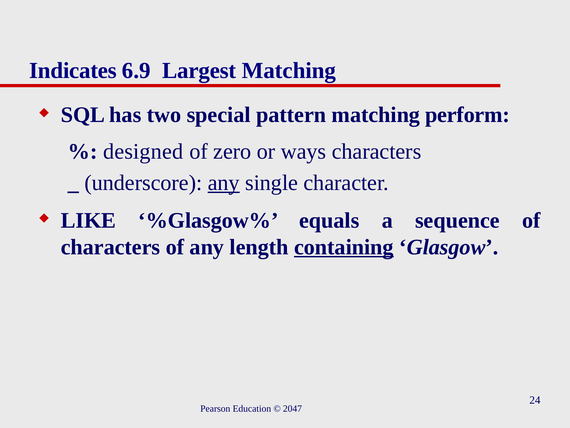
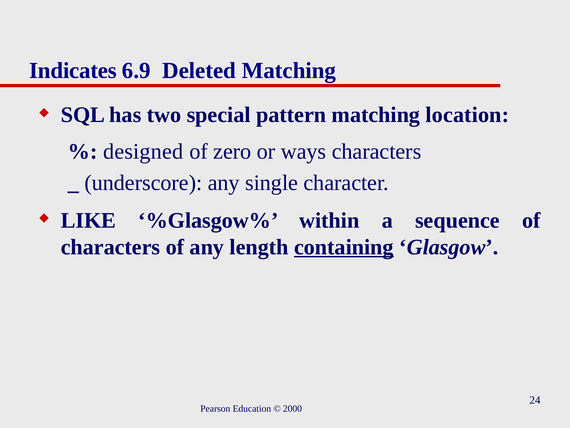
Largest: Largest -> Deleted
perform: perform -> location
any at (224, 182) underline: present -> none
equals: equals -> within
2047: 2047 -> 2000
